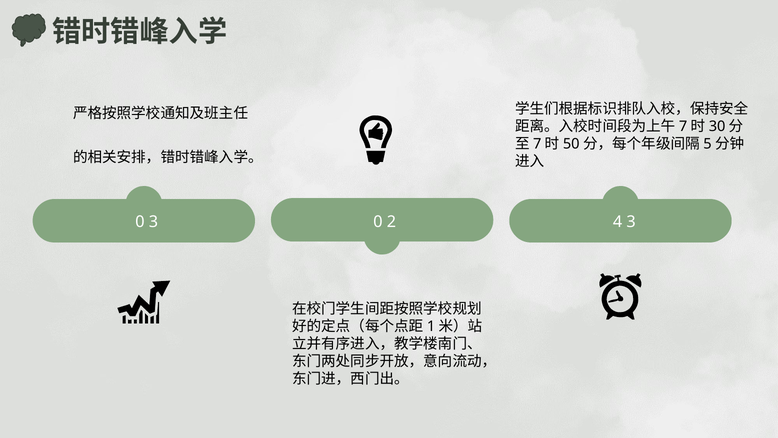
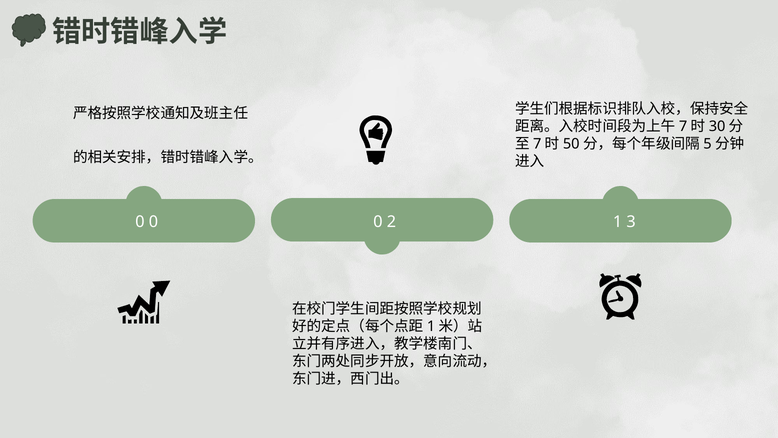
3 at (153, 222): 3 -> 0
4: 4 -> 1
